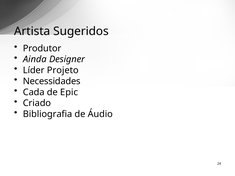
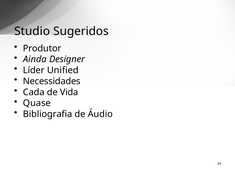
Artista: Artista -> Studio
Projeto: Projeto -> Unified
Epic: Epic -> Vida
Criado: Criado -> Quase
